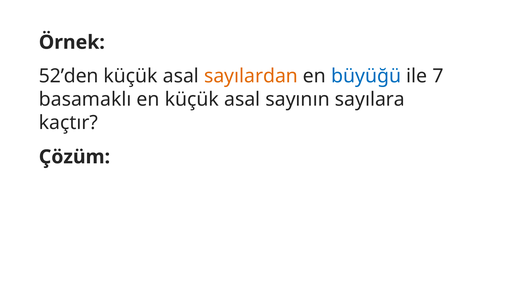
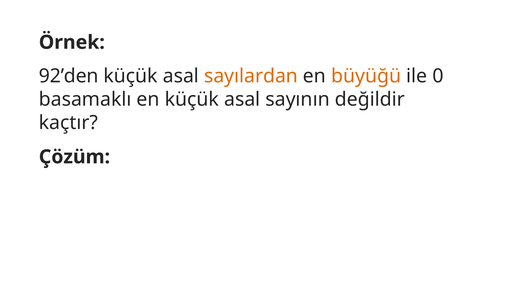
52’den: 52’den -> 92’den
büyüğü colour: blue -> orange
7: 7 -> 0
sayılara: sayılara -> değildir
